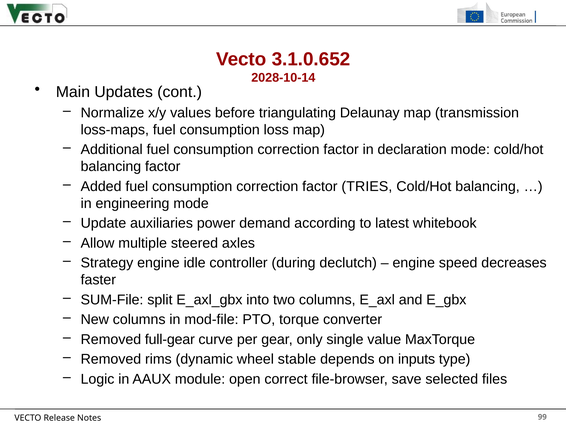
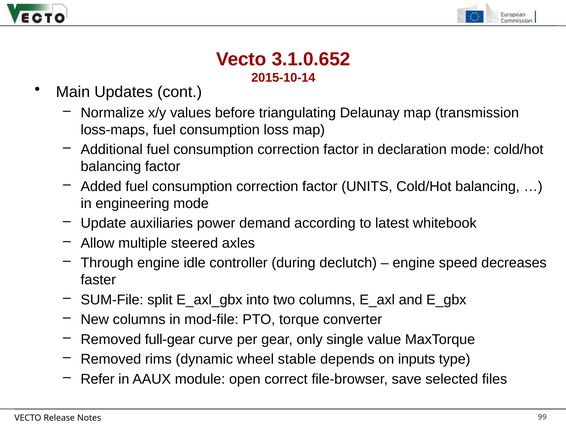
2028-10-14: 2028-10-14 -> 2015-10-14
TRIES: TRIES -> UNITS
Strategy: Strategy -> Through
Logic: Logic -> Refer
